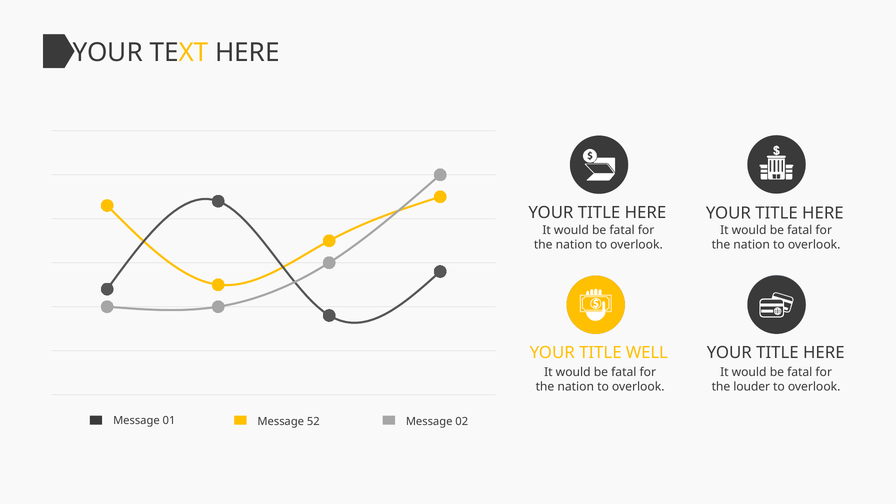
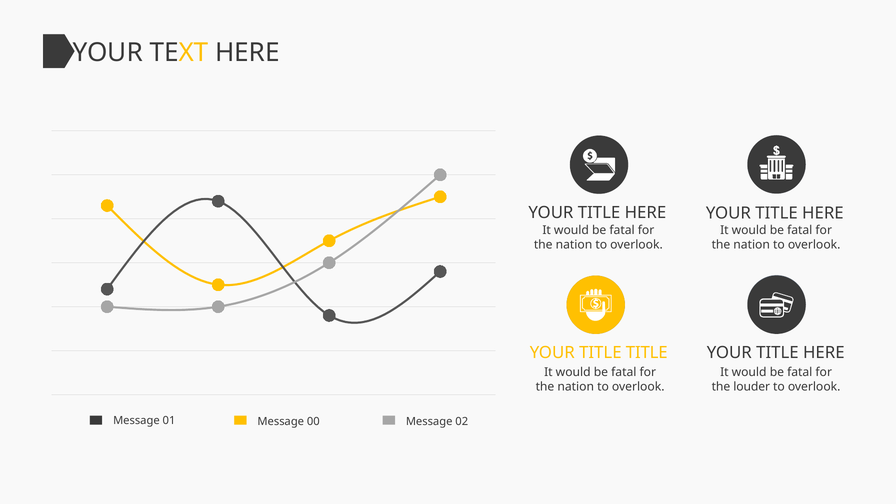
TITLE WELL: WELL -> TITLE
52: 52 -> 00
